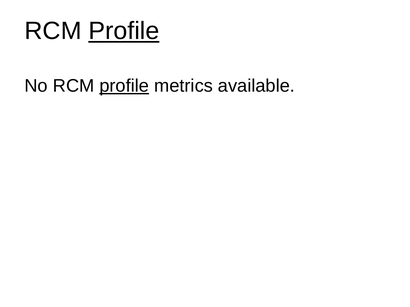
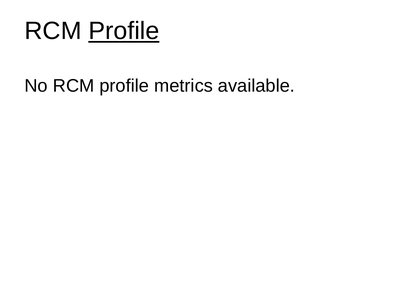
profile at (124, 86) underline: present -> none
